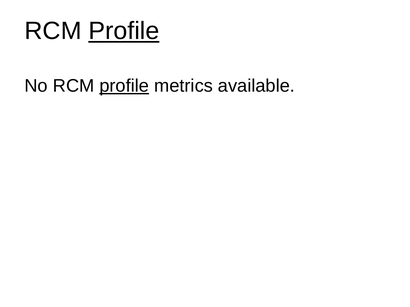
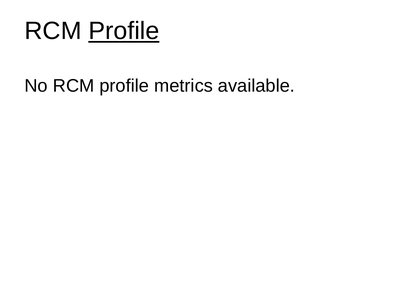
profile at (124, 86) underline: present -> none
